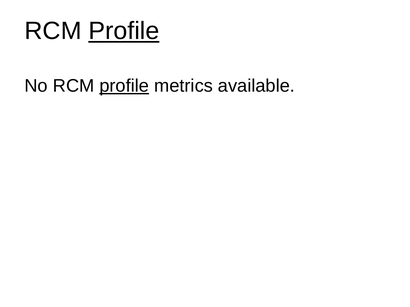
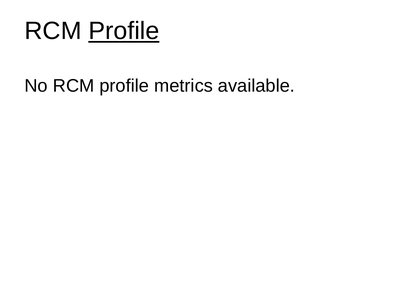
profile at (124, 86) underline: present -> none
